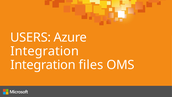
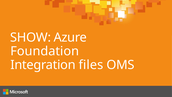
USERS: USERS -> SHOW
Integration at (45, 51): Integration -> Foundation
